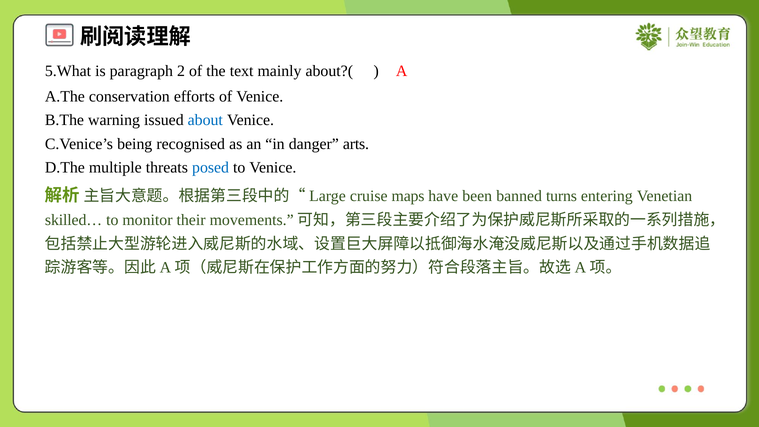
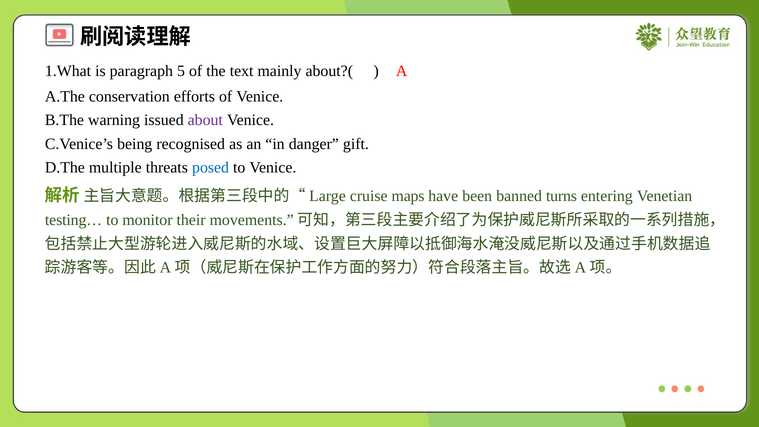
5.What: 5.What -> 1.What
2: 2 -> 5
about colour: blue -> purple
arts: arts -> gift
skilled…: skilled… -> testing…
